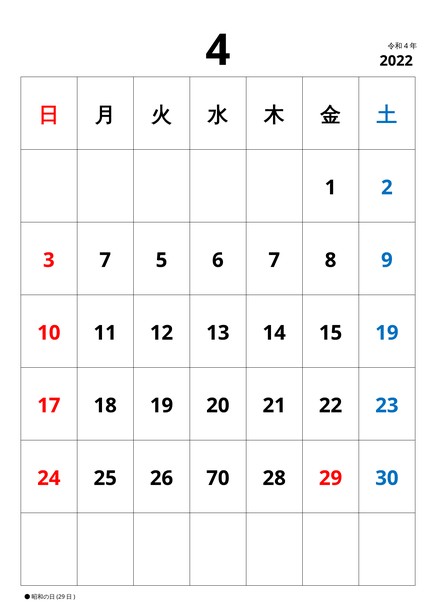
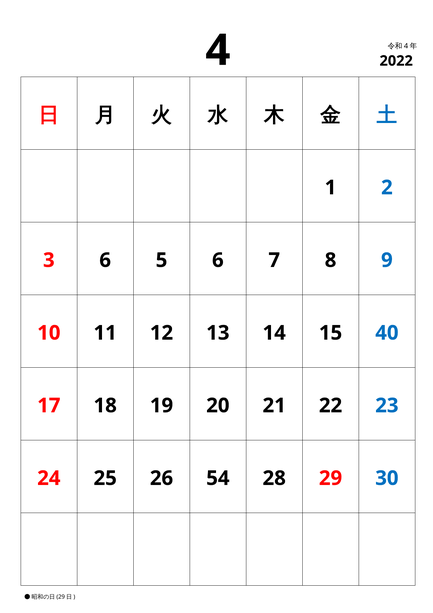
3 7: 7 -> 6
15 19: 19 -> 40
70: 70 -> 54
